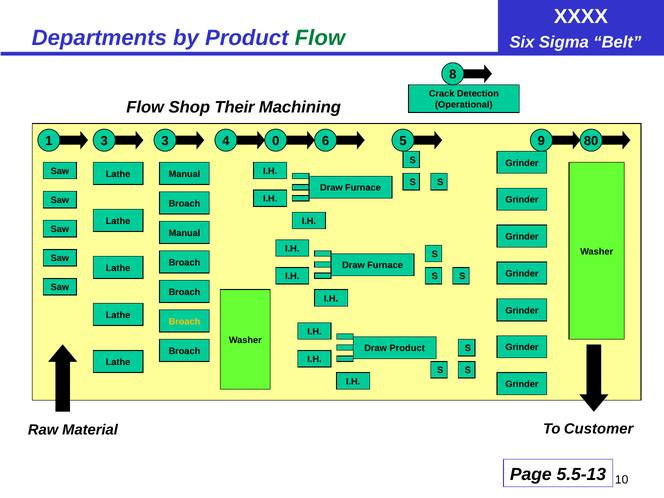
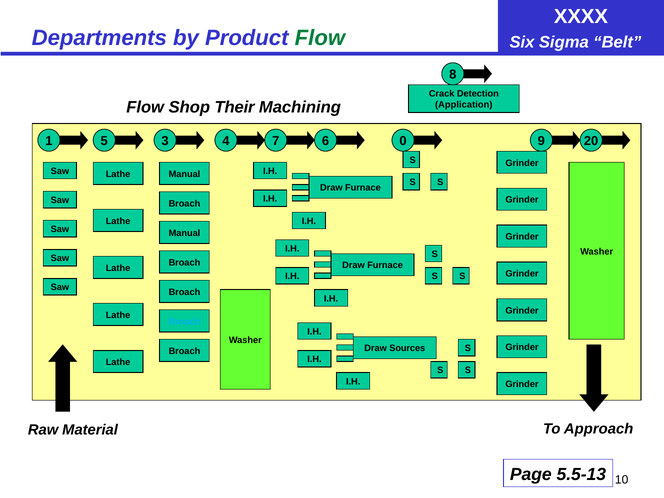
Operational: Operational -> Application
1 3: 3 -> 5
0: 0 -> 7
5: 5 -> 0
80: 80 -> 20
Broach at (184, 322) colour: yellow -> light blue
Draw Product: Product -> Sources
Customer: Customer -> Approach
